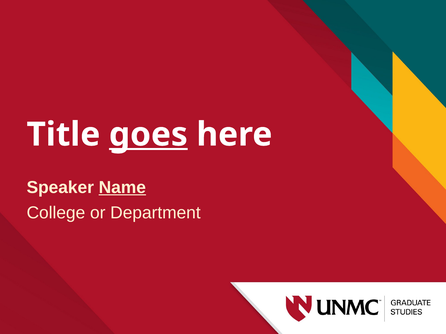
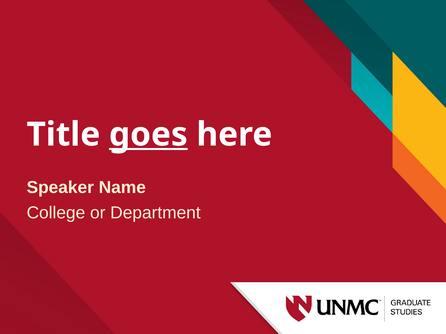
Name underline: present -> none
